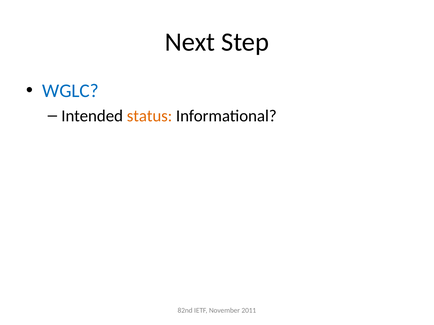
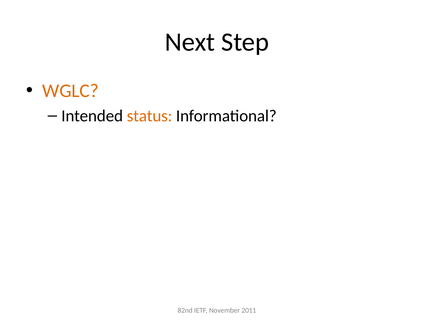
WGLC colour: blue -> orange
